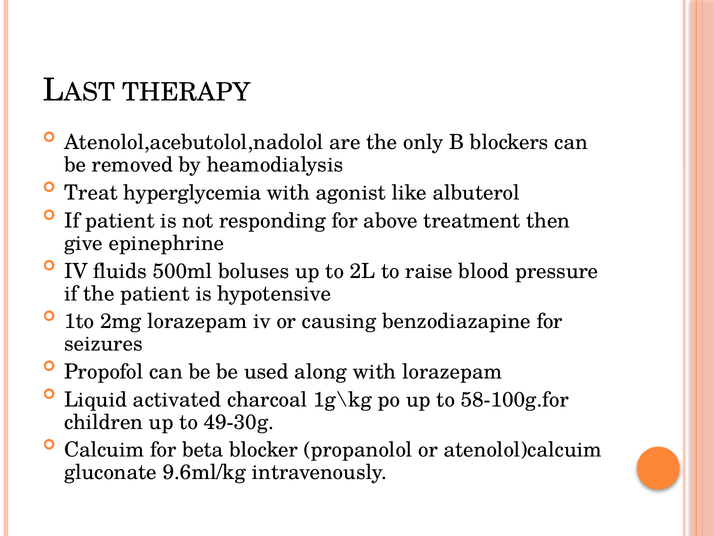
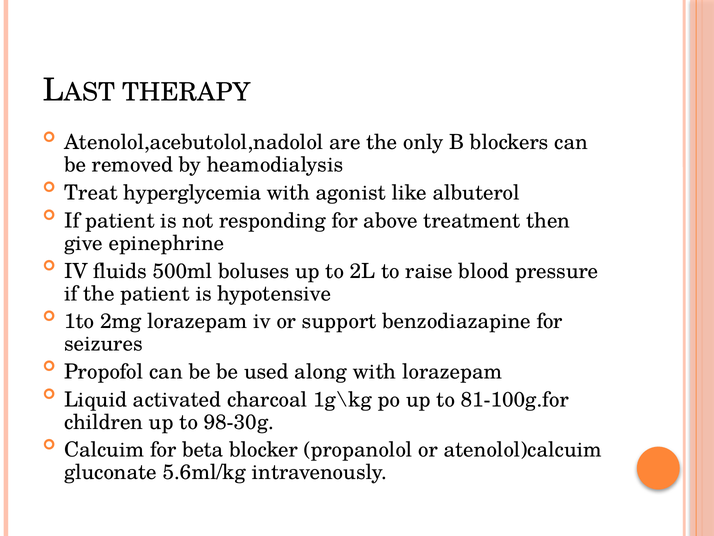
causing: causing -> support
58-100g.for: 58-100g.for -> 81-100g.for
49-30g: 49-30g -> 98-30g
9.6ml/kg: 9.6ml/kg -> 5.6ml/kg
